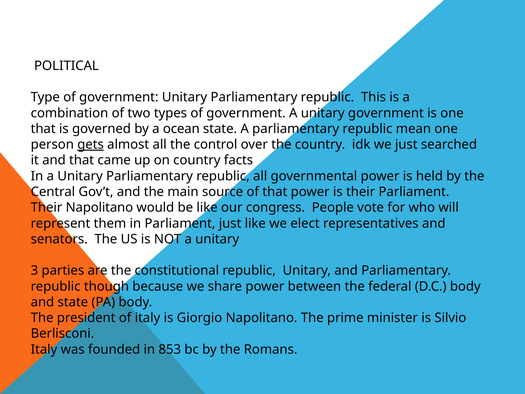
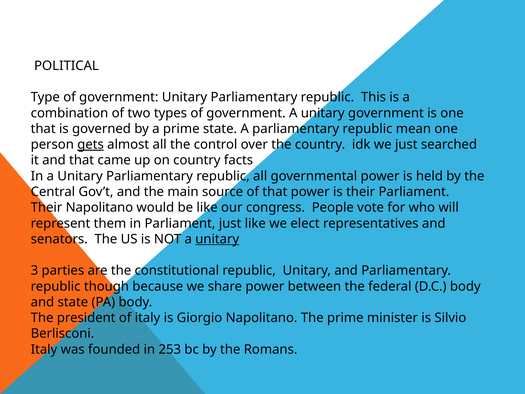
a ocean: ocean -> prime
unitary at (217, 239) underline: none -> present
853: 853 -> 253
